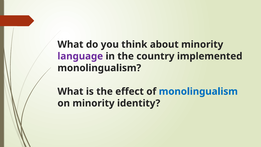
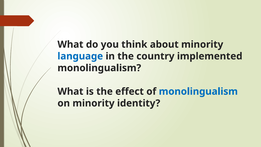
language colour: purple -> blue
